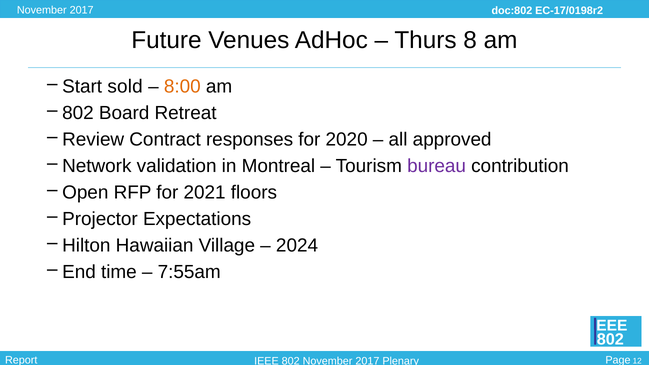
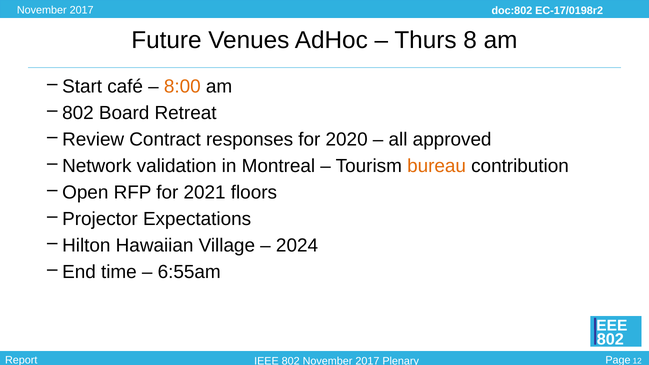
sold: sold -> café
bureau colour: purple -> orange
7:55am: 7:55am -> 6:55am
